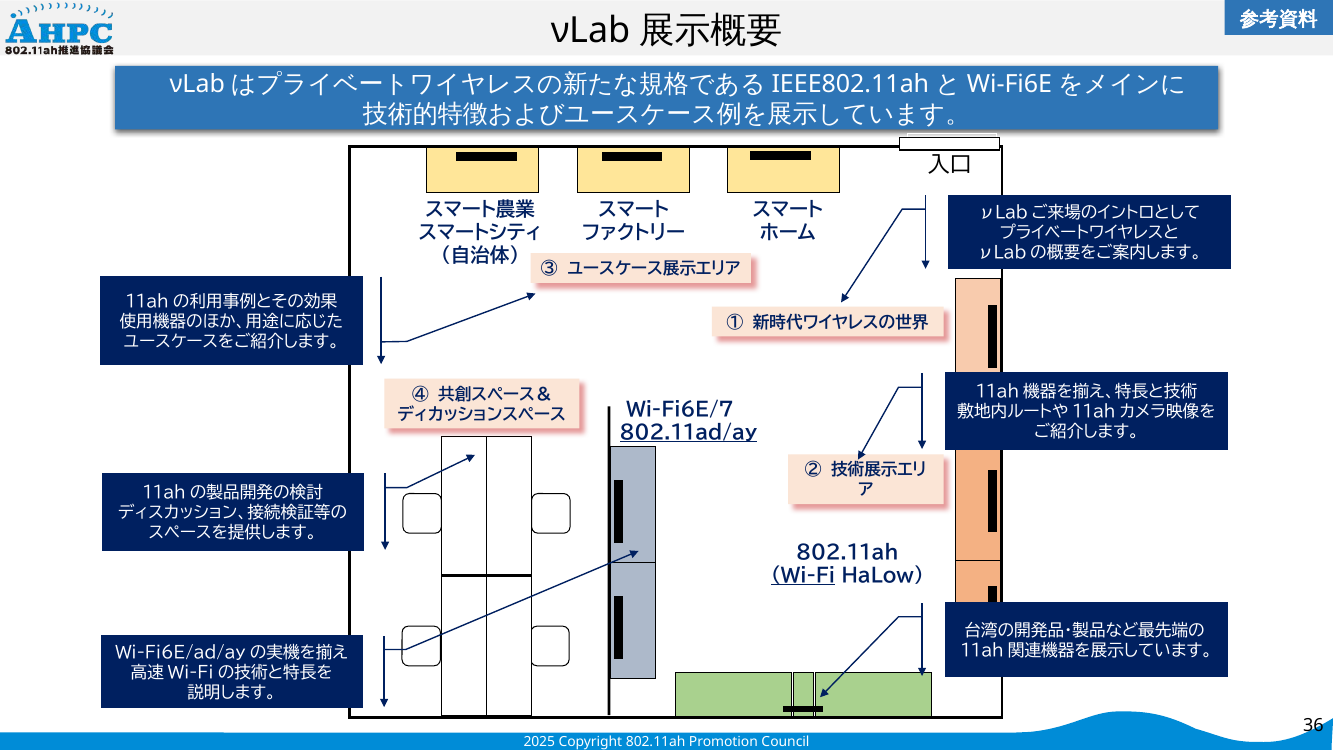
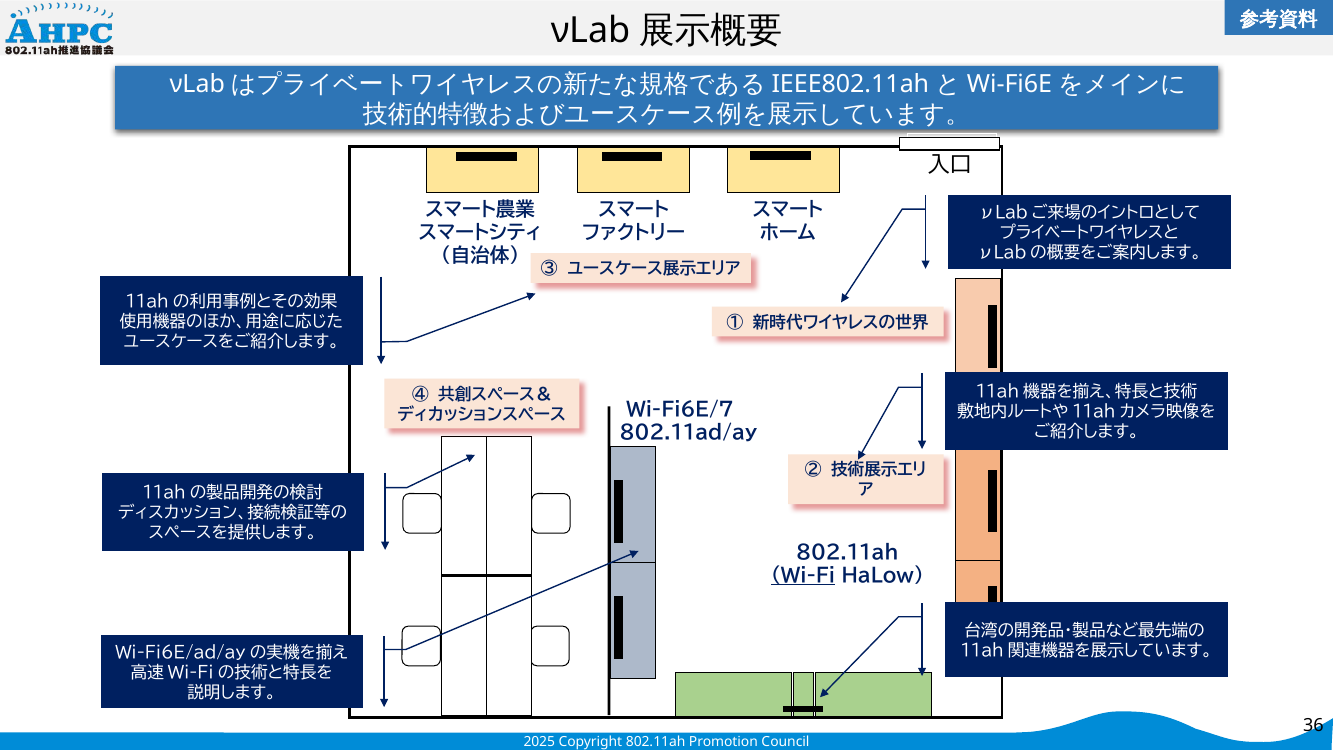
802.11ad/ay underline: present -> none
